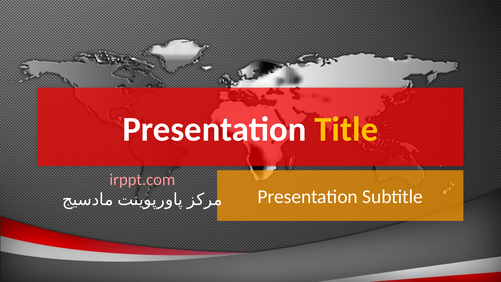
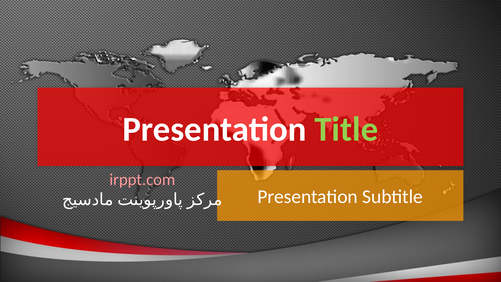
Title colour: yellow -> light green
